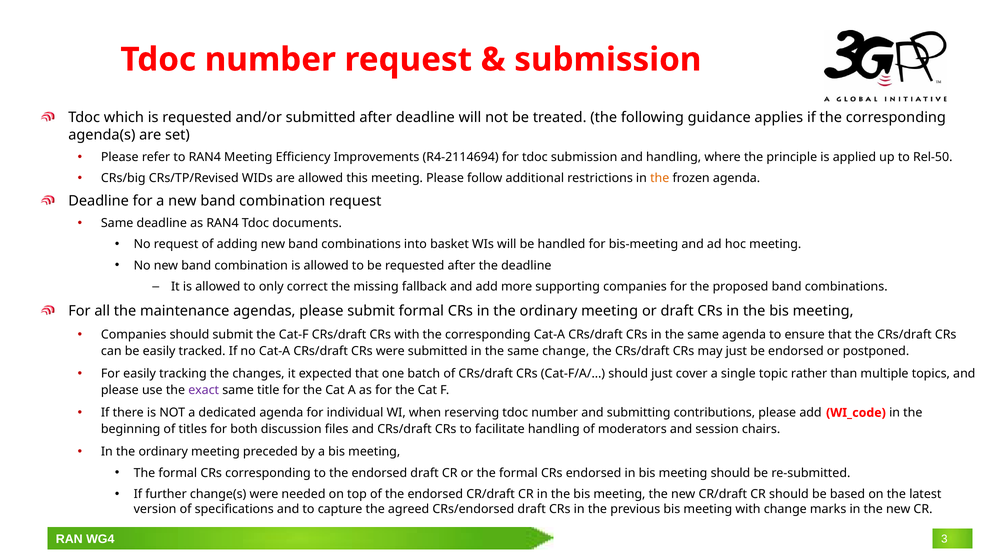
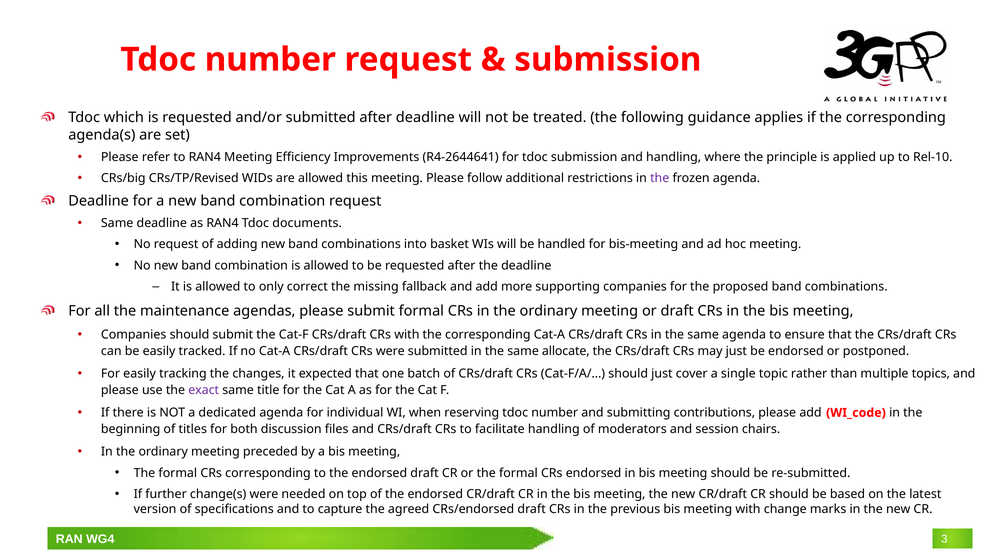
R4-2114694: R4-2114694 -> R4-2644641
Rel-50: Rel-50 -> Rel-10
the at (660, 178) colour: orange -> purple
same change: change -> allocate
